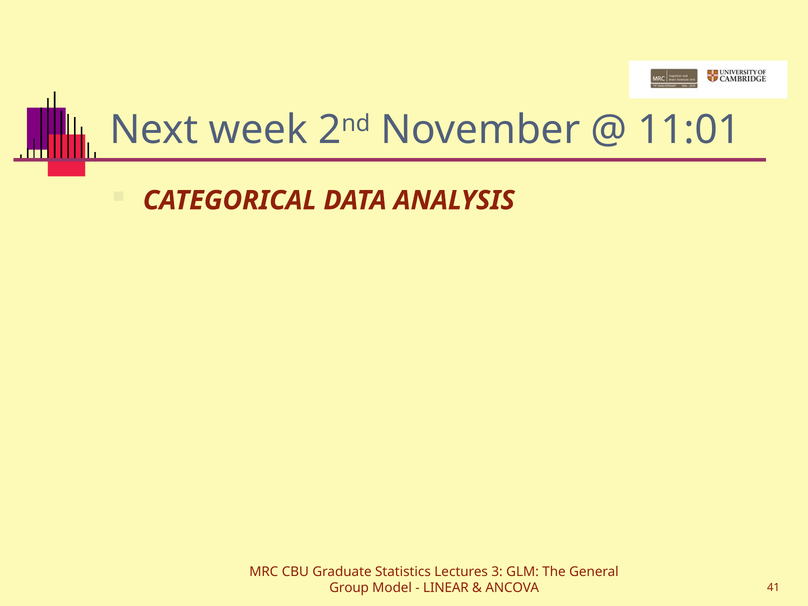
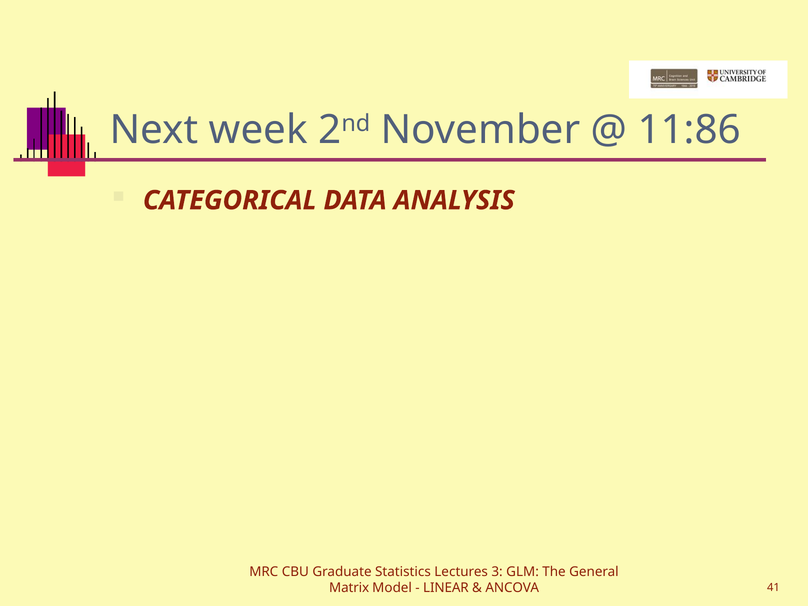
11:01: 11:01 -> 11:86
Group: Group -> Matrix
